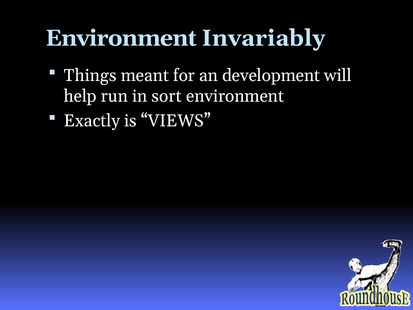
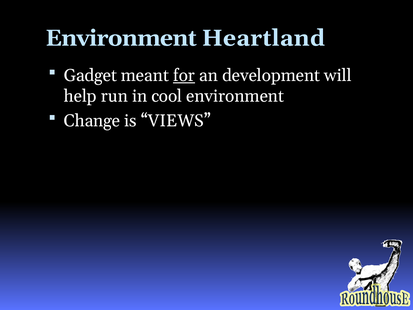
Invariably: Invariably -> Heartland
Things: Things -> Gadget
for underline: none -> present
sort: sort -> cool
Exactly: Exactly -> Change
